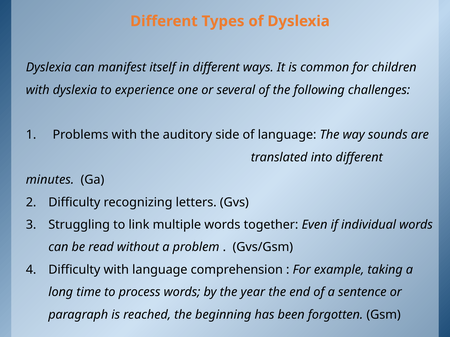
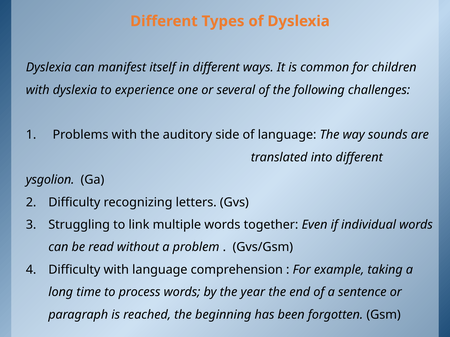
minutes: minutes -> ysgolion
